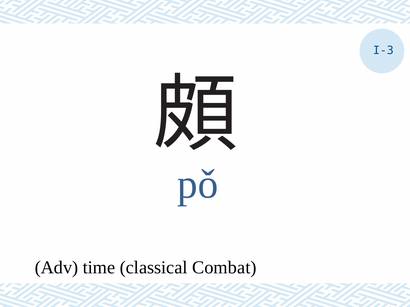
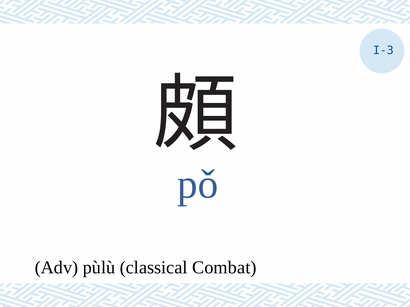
time: time -> pùlù
